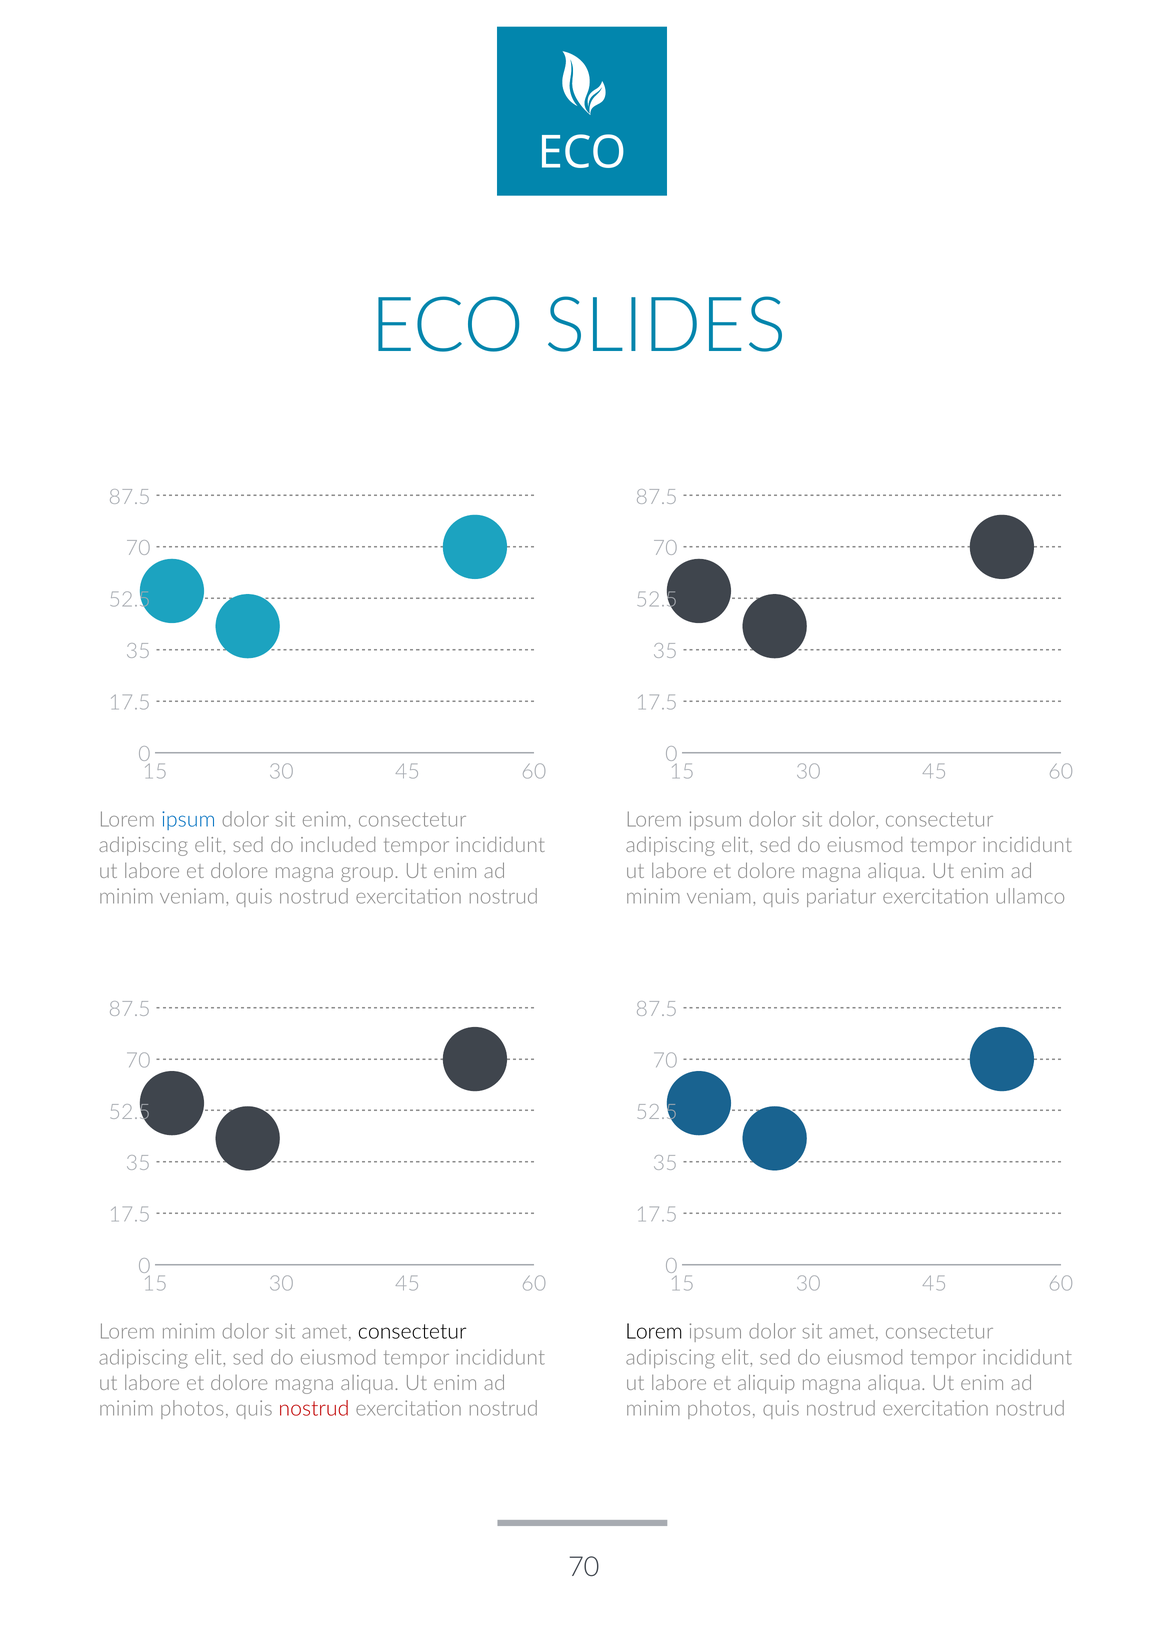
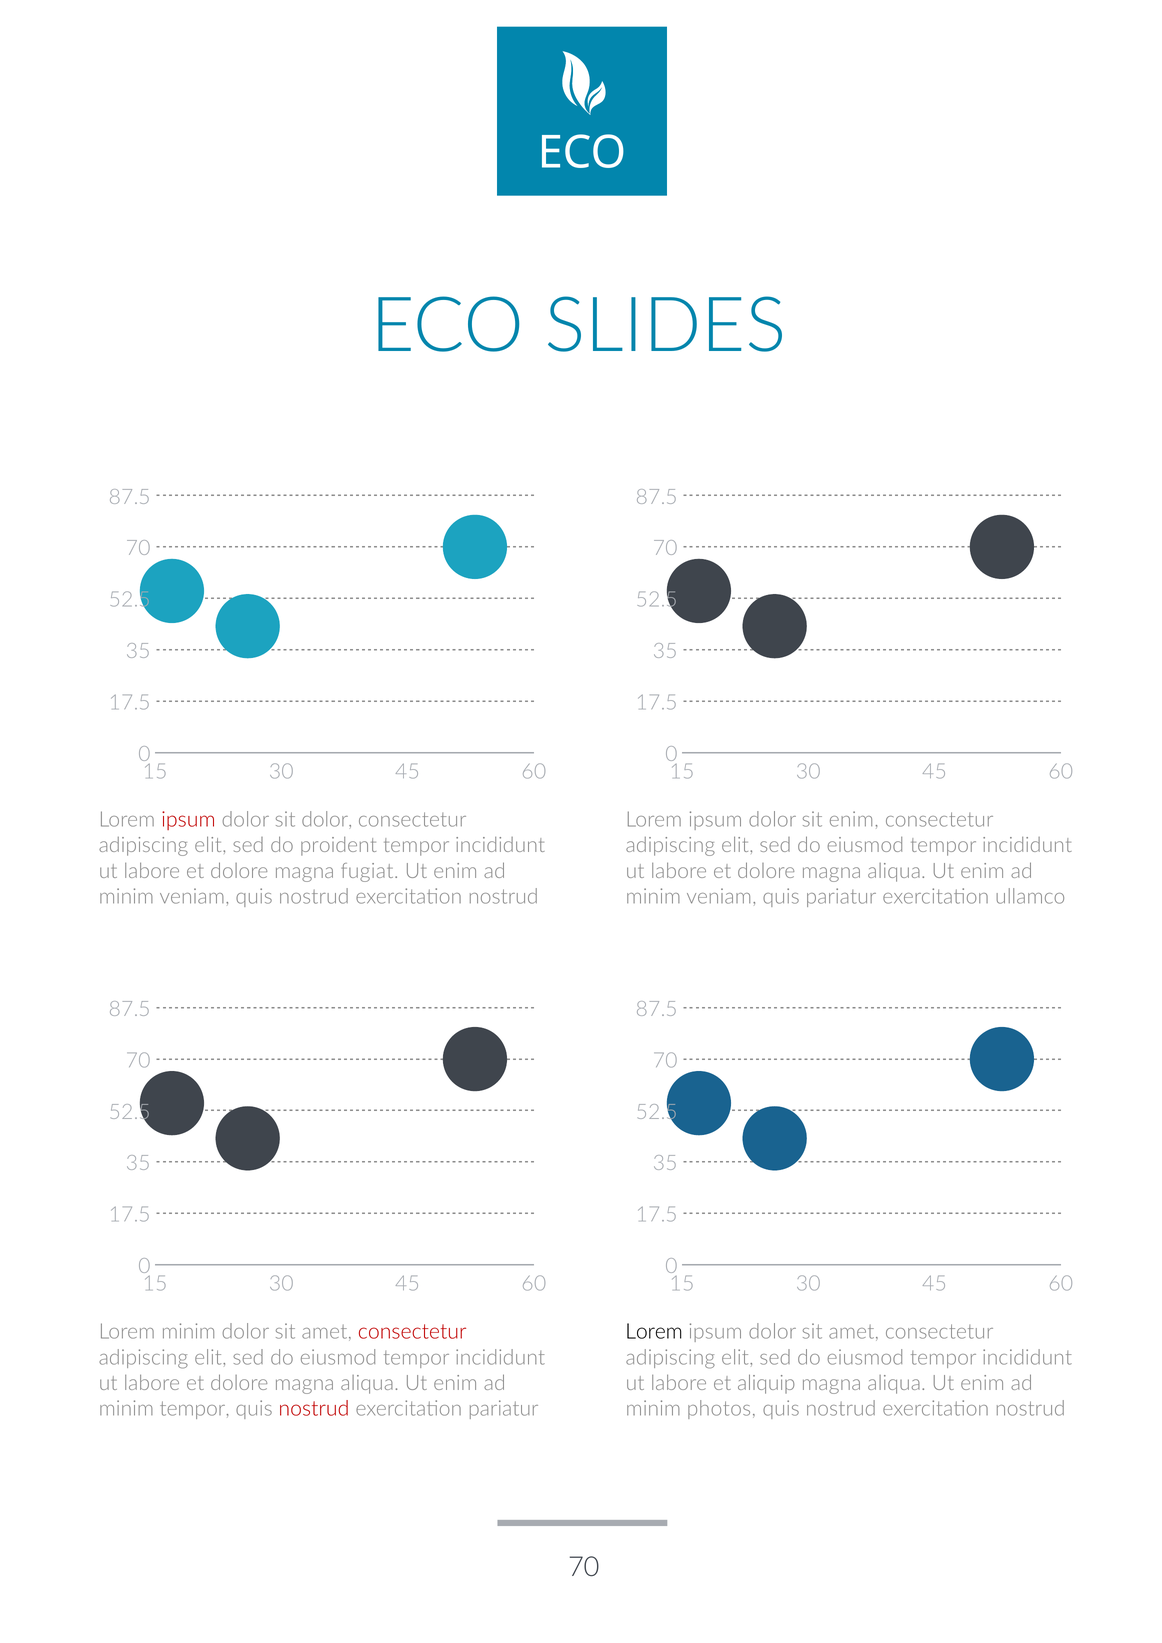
ipsum at (188, 820) colour: blue -> red
sit enim: enim -> dolor
sit dolor: dolor -> enim
included: included -> proident
group: group -> fugiat
consectetur at (412, 1332) colour: black -> red
photos at (194, 1408): photos -> tempor
nostrud at (503, 1408): nostrud -> pariatur
